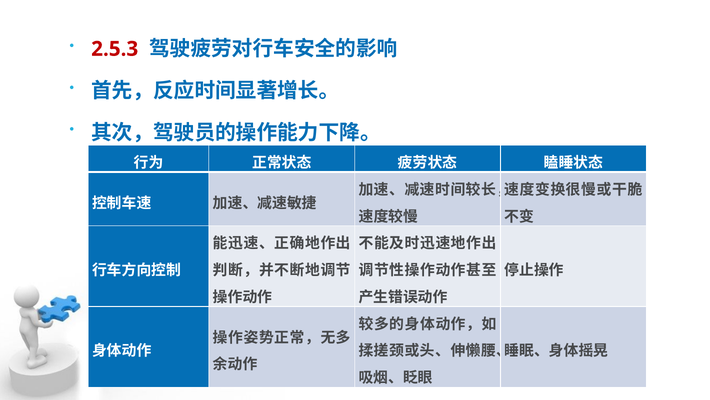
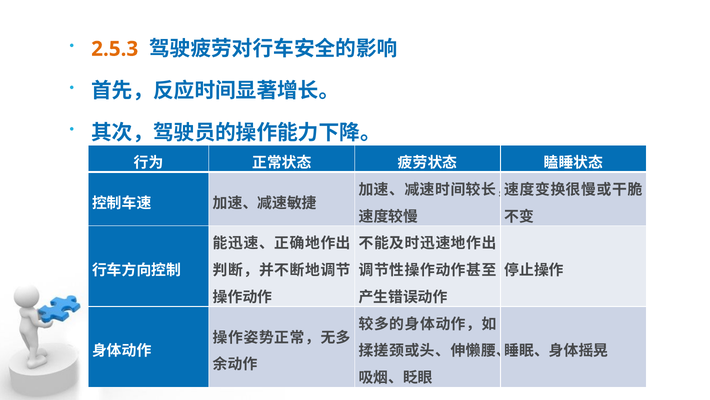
2.5.3 colour: red -> orange
